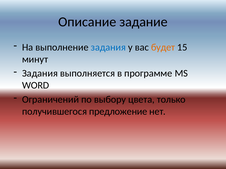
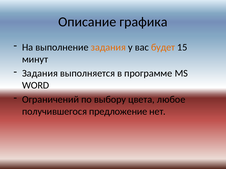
задание: задание -> графика
задания at (108, 47) colour: blue -> orange
только: только -> любое
